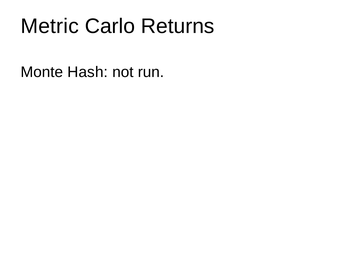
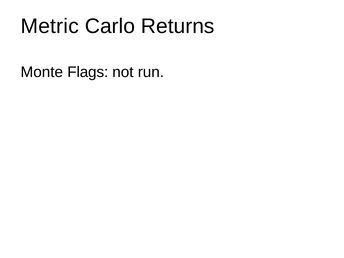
Hash: Hash -> Flags
